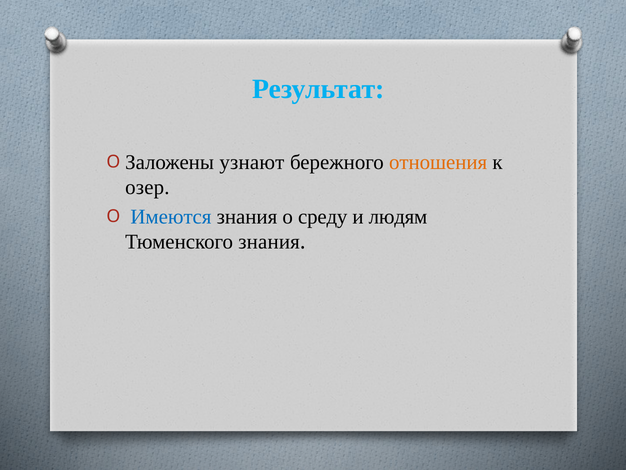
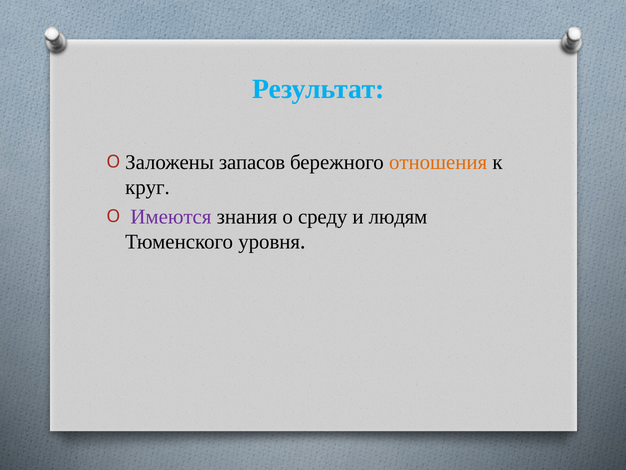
узнают: узнают -> запасов
озер: озер -> круг
Имеются colour: blue -> purple
Тюменского знания: знания -> уровня
